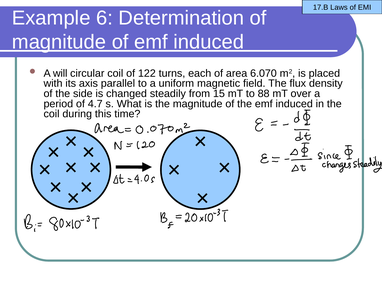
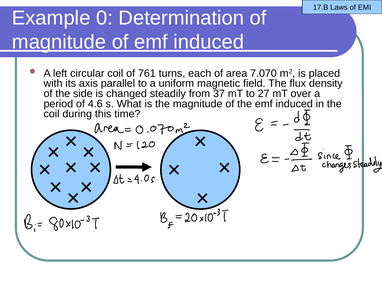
6: 6 -> 0
will: will -> left
122: 122 -> 761
6.070: 6.070 -> 7.070
15: 15 -> 37
88: 88 -> 27
4.7: 4.7 -> 4.6
